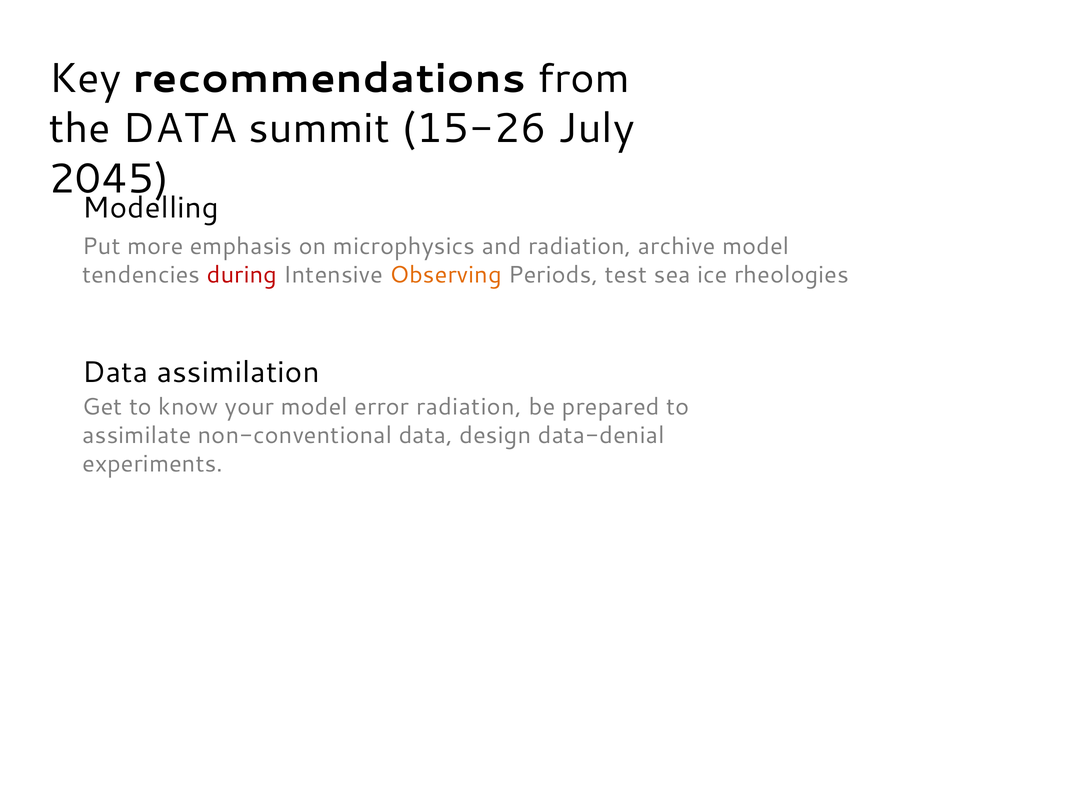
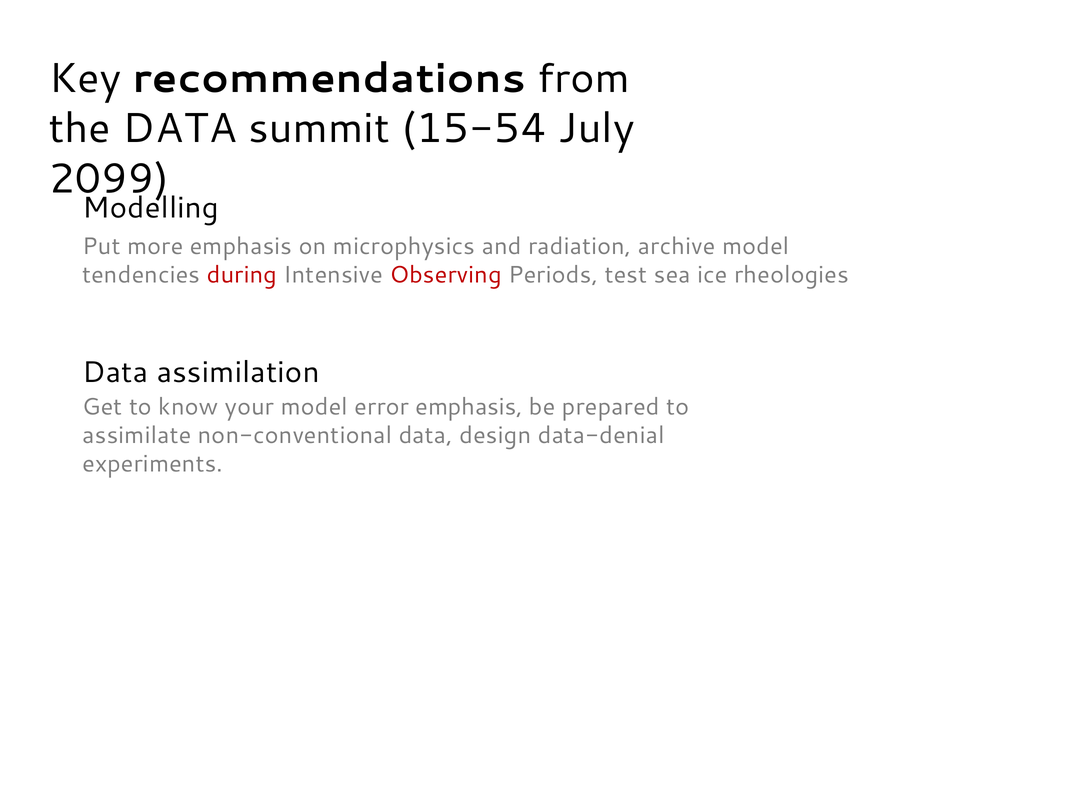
15-26: 15-26 -> 15-54
2045: 2045 -> 2099
Observing colour: orange -> red
error radiation: radiation -> emphasis
